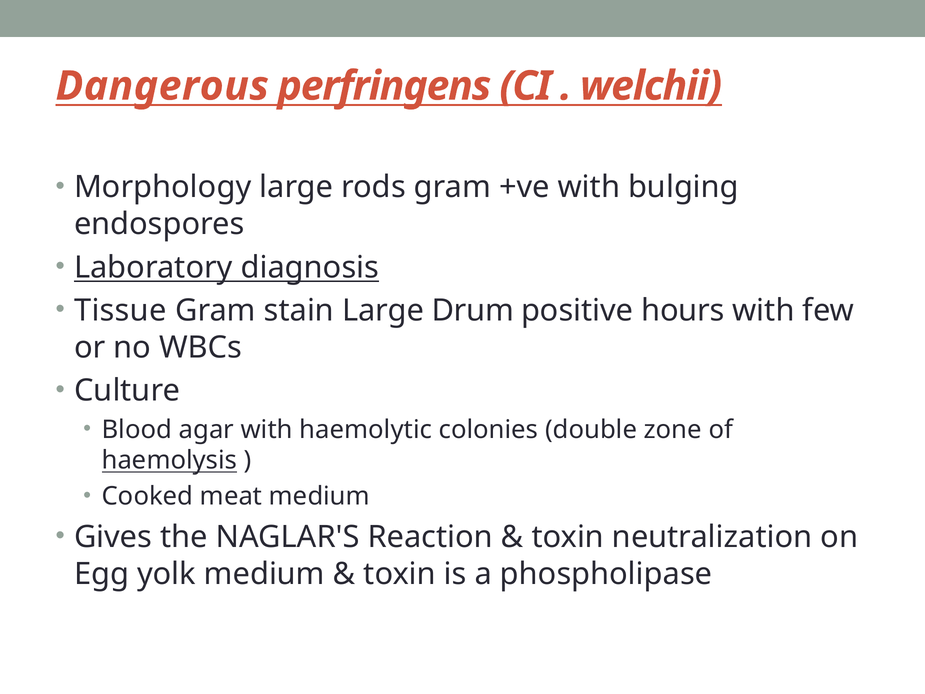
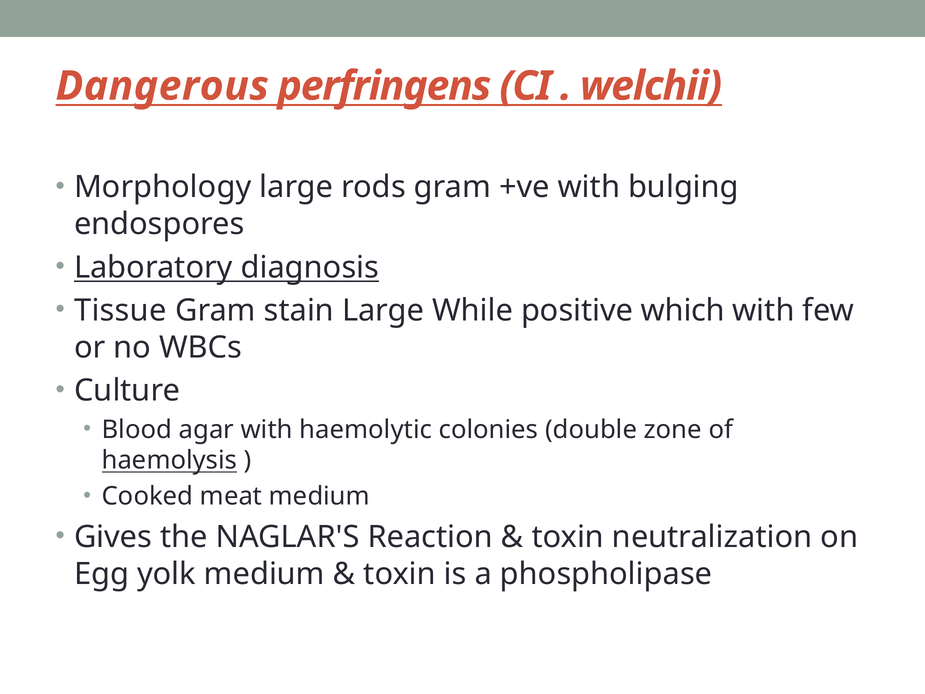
Drum: Drum -> While
hours: hours -> which
